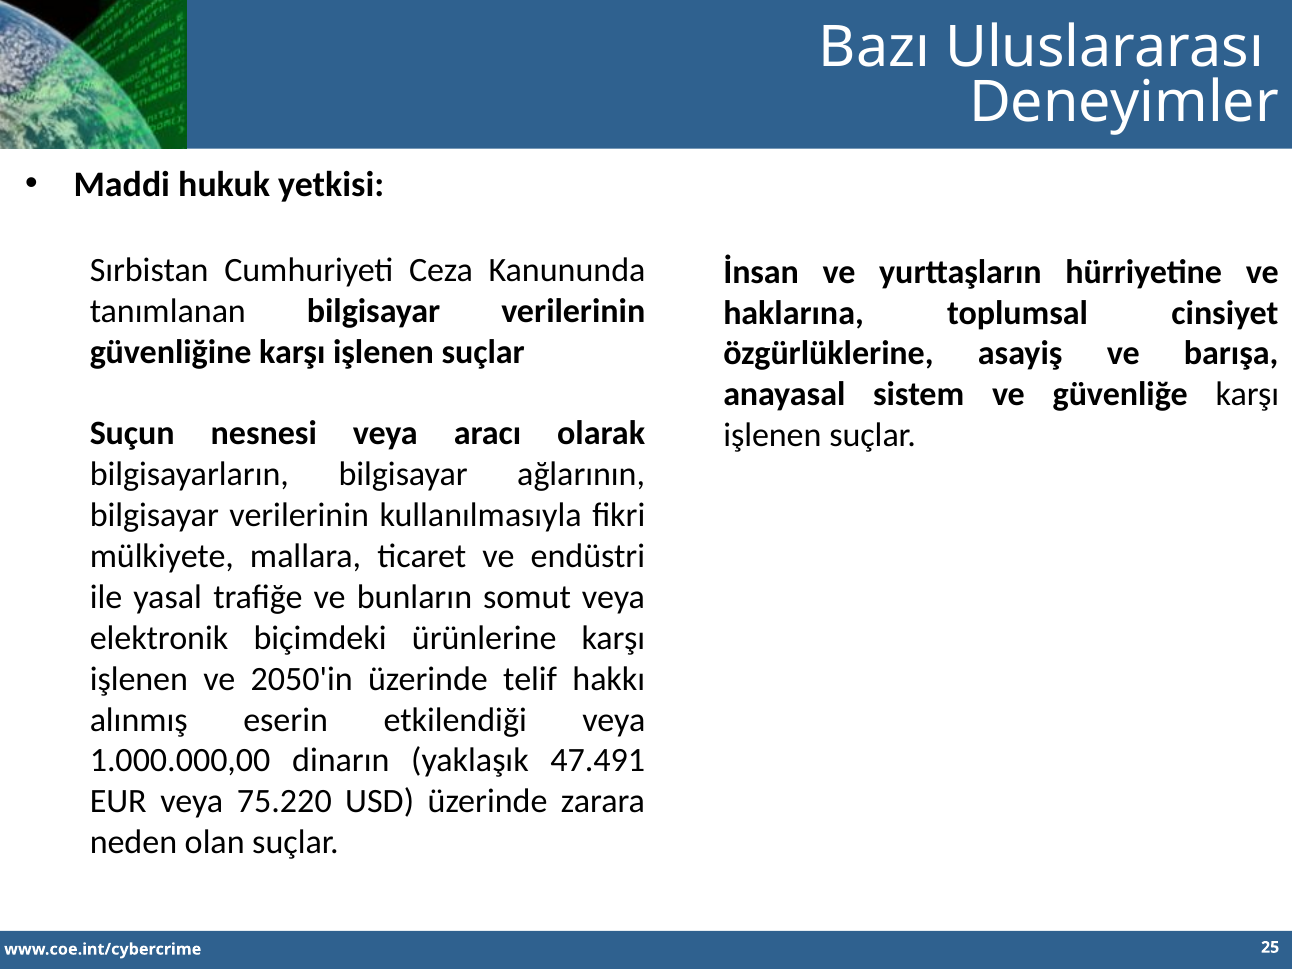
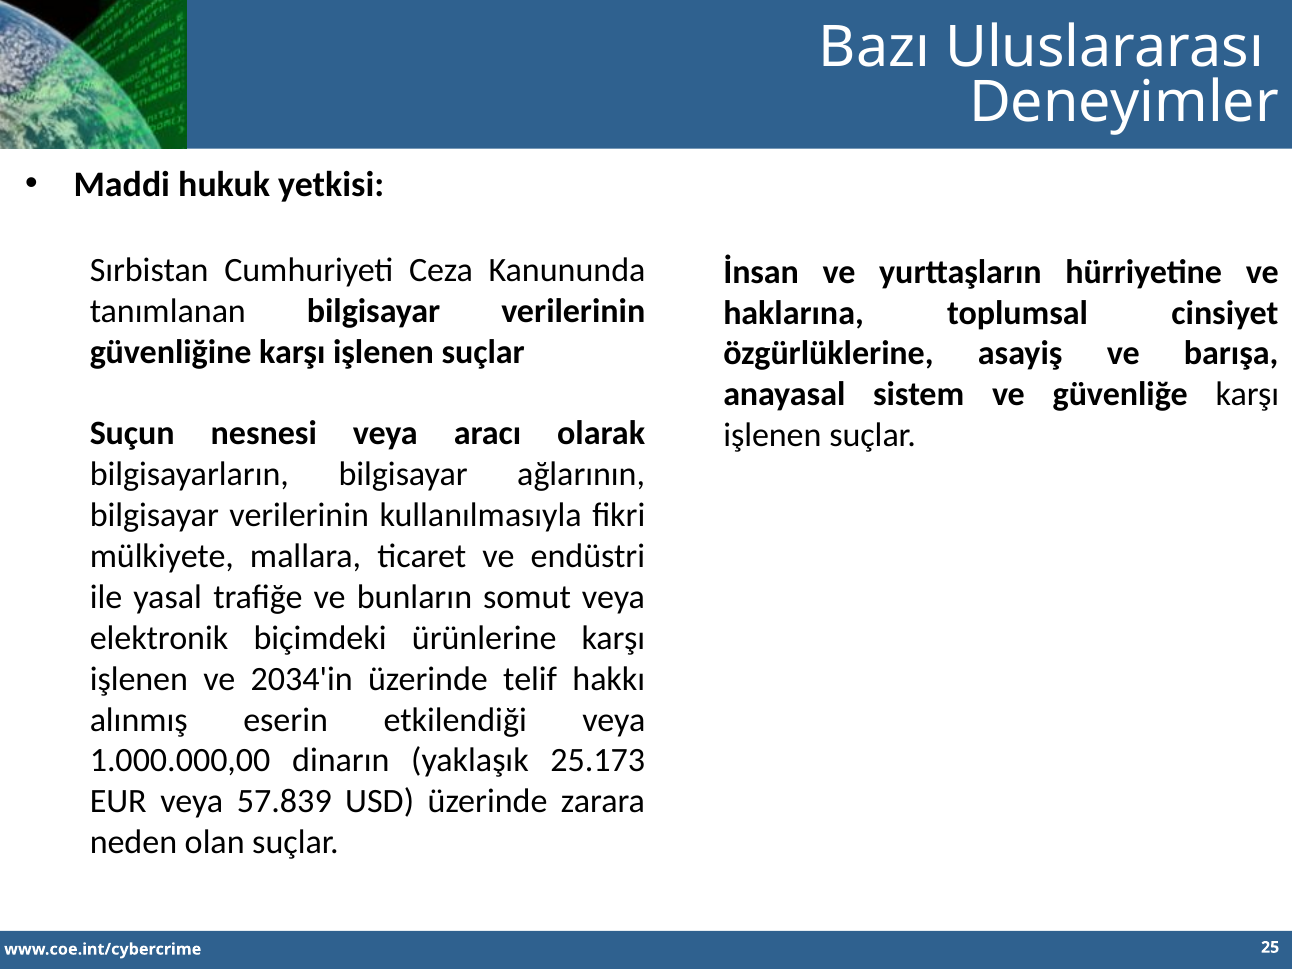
2050'in: 2050'in -> 2034'in
47.491: 47.491 -> 25.173
75.220: 75.220 -> 57.839
